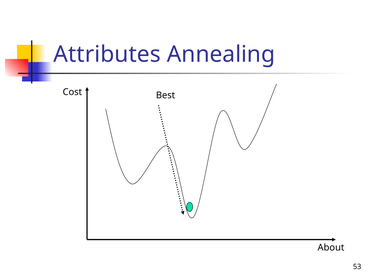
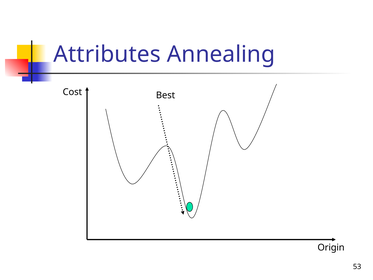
About: About -> Origin
